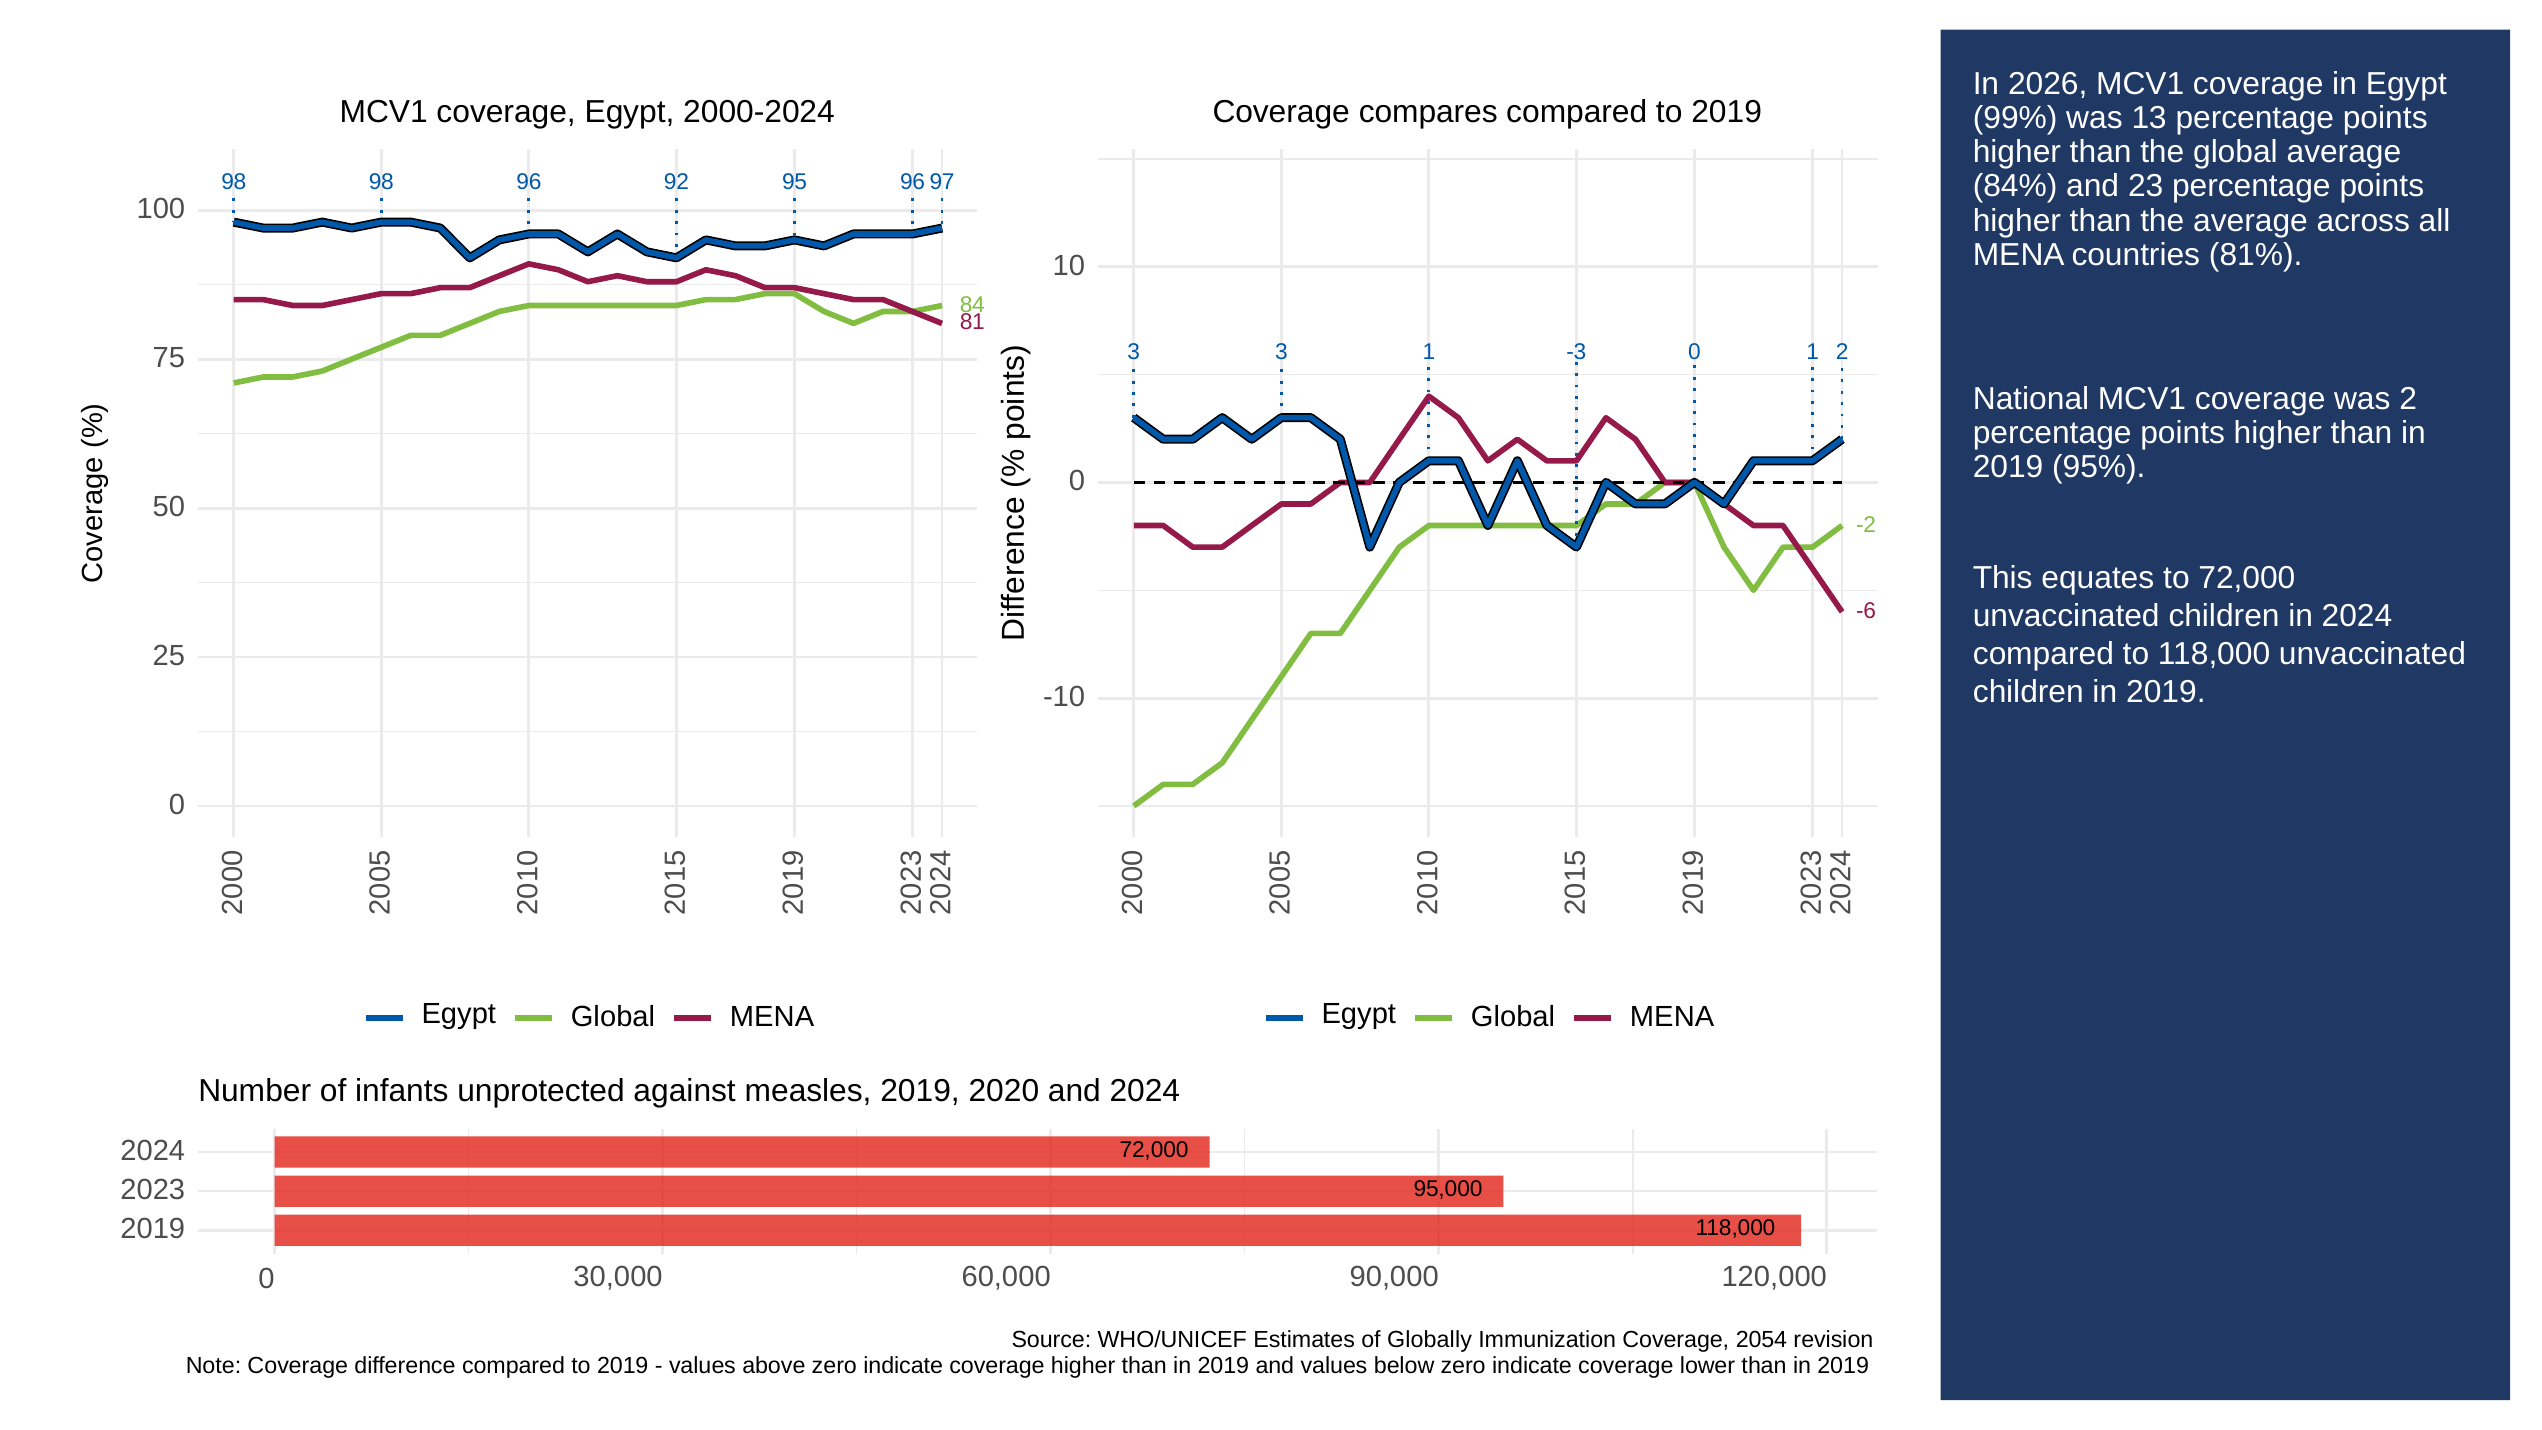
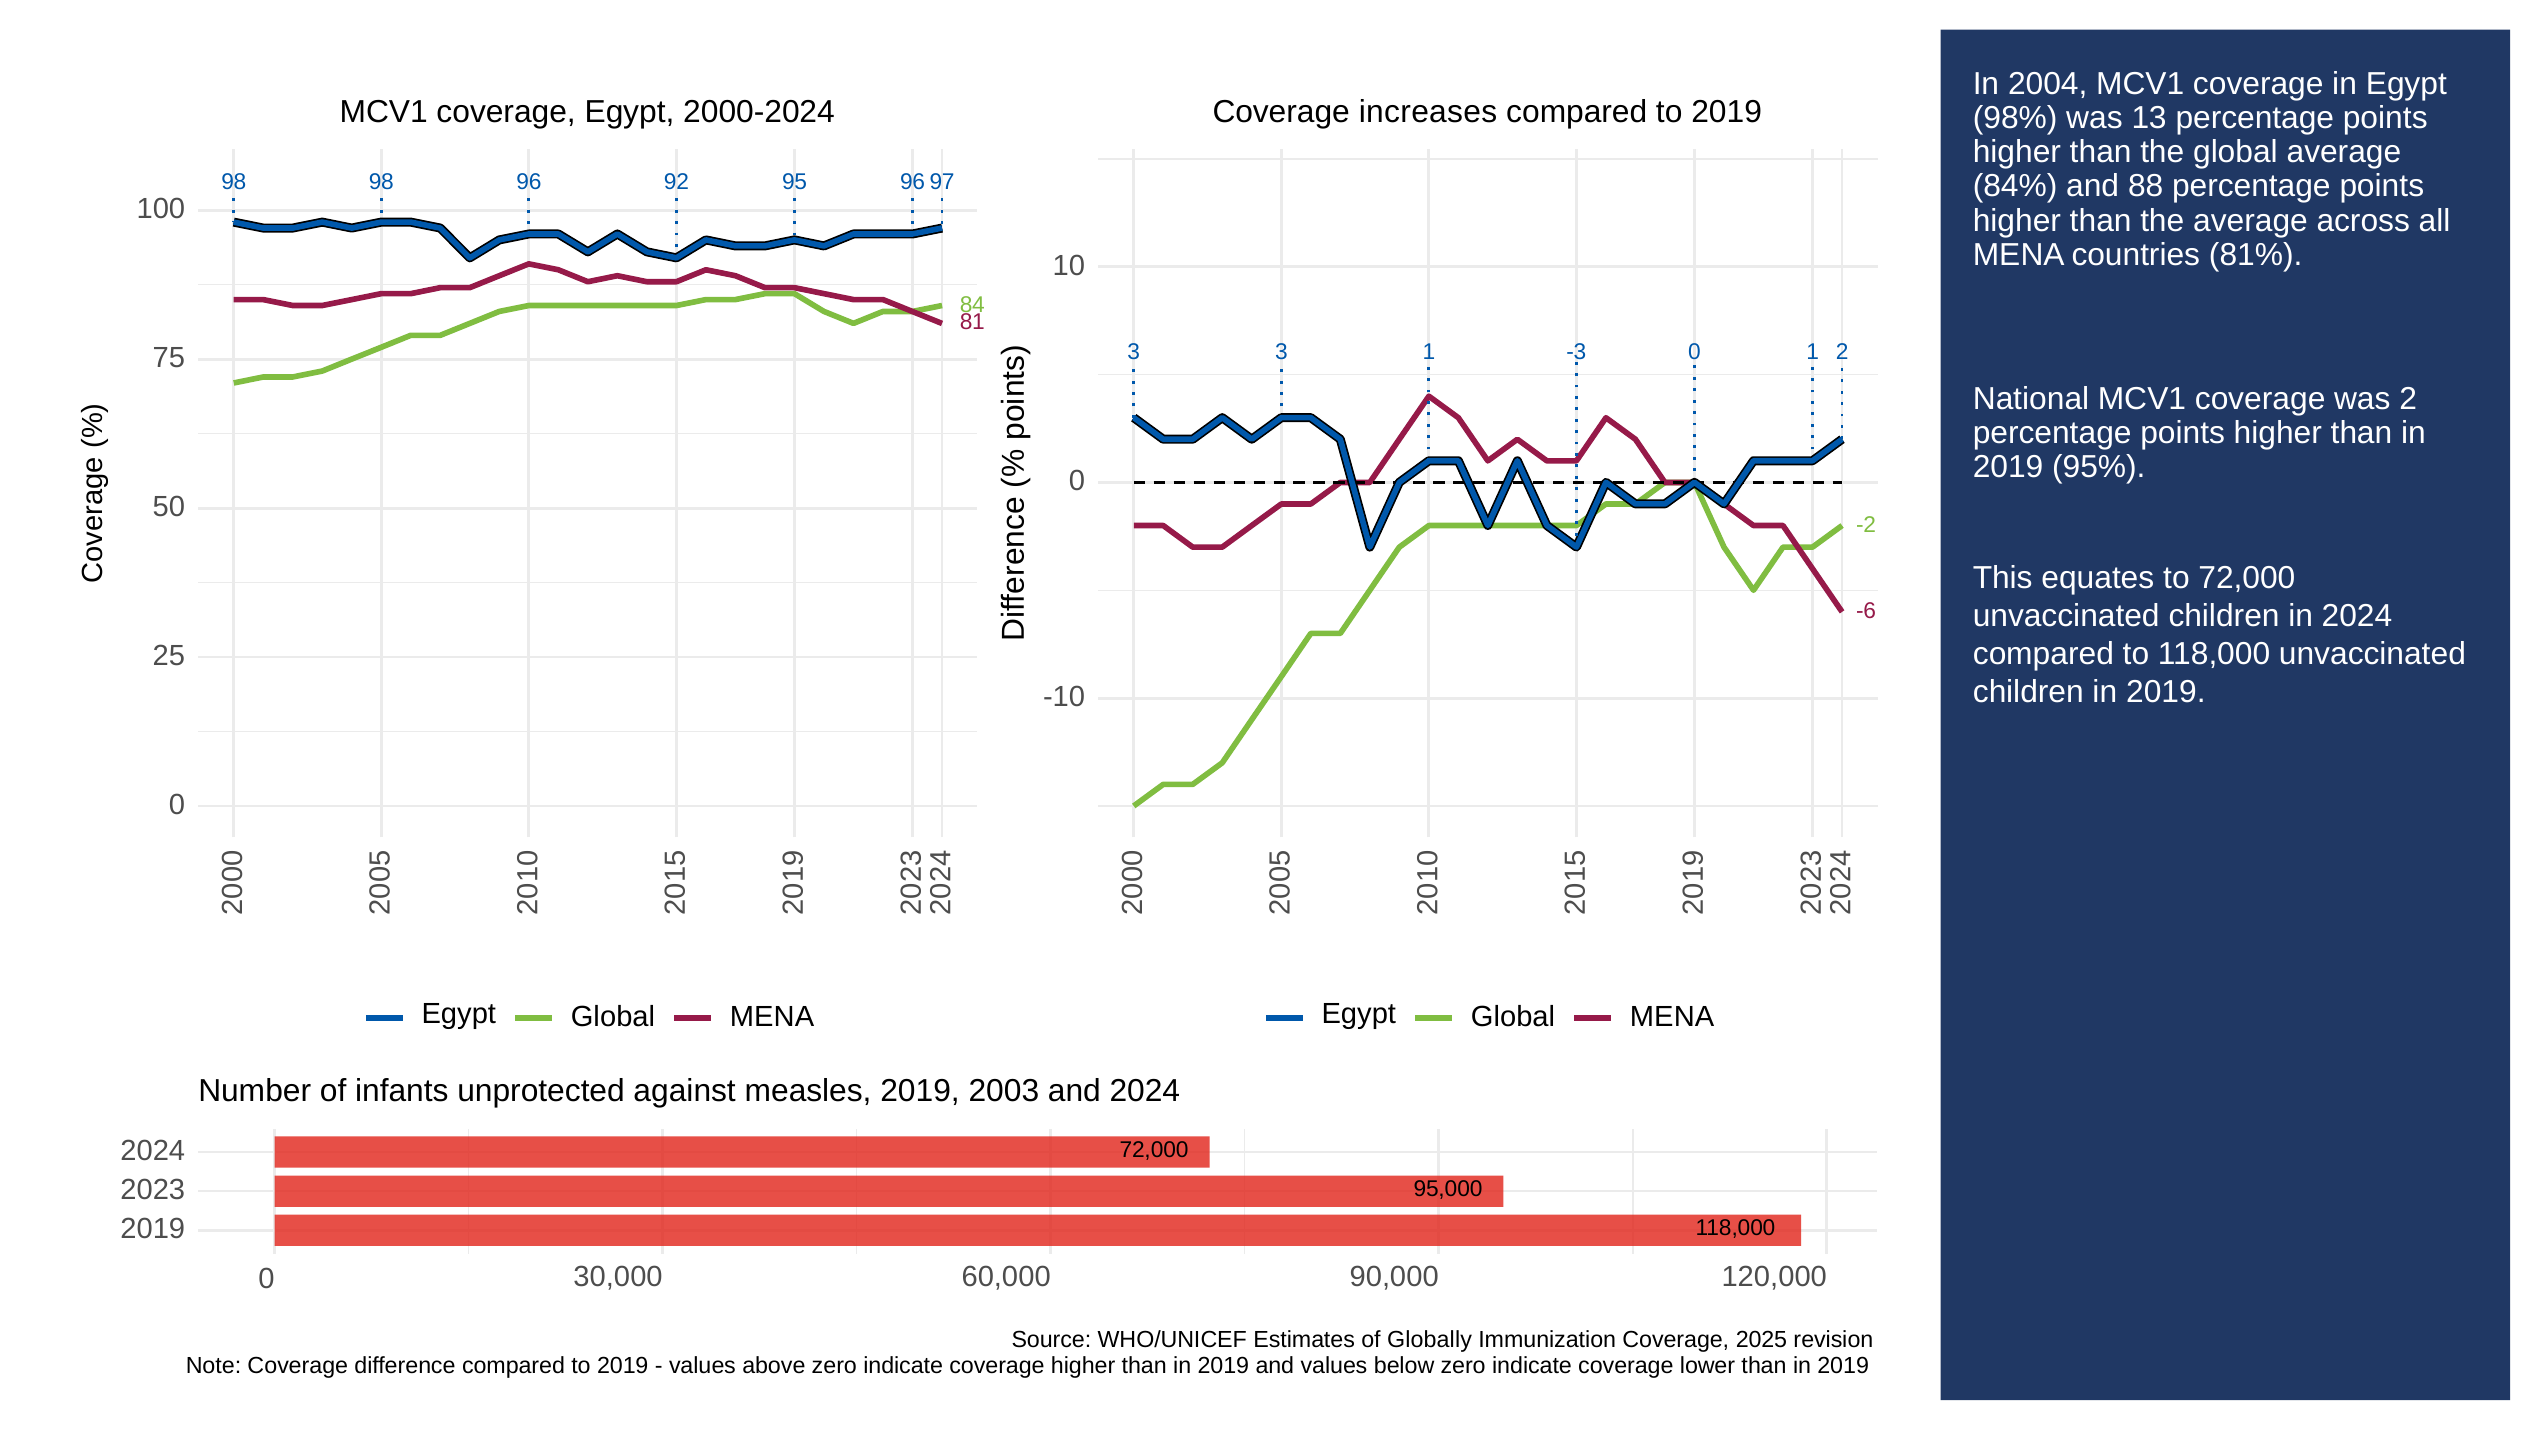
2026: 2026 -> 2004
compares: compares -> increases
99%: 99% -> 98%
23: 23 -> 88
2020: 2020 -> 2003
2054: 2054 -> 2025
